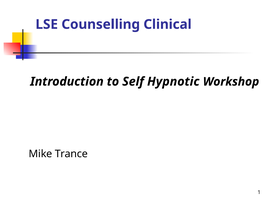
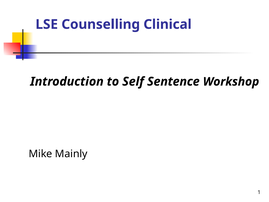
Hypnotic: Hypnotic -> Sentence
Trance: Trance -> Mainly
